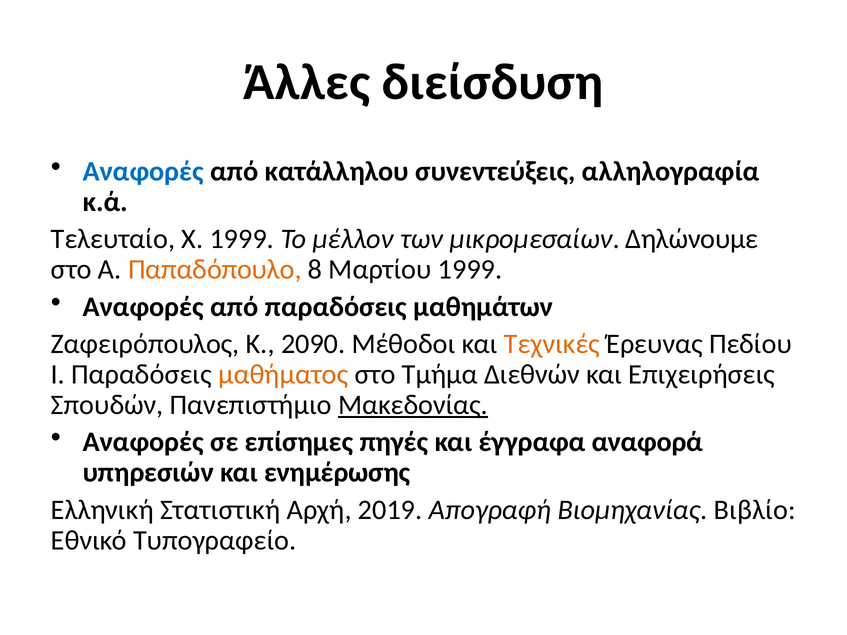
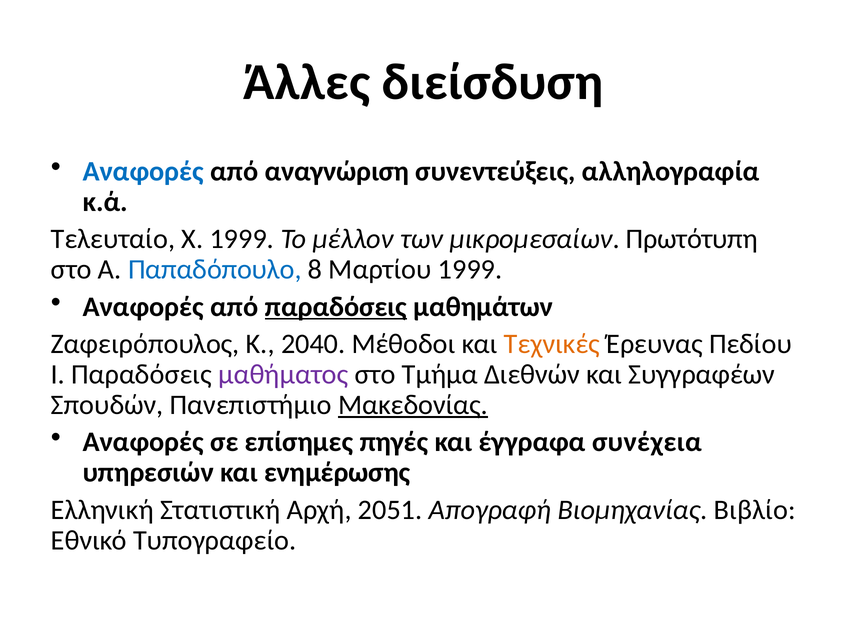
κατάλληλου: κατάλληλου -> αναγνώριση
Δηλώνουμε: Δηλώνουμε -> Πρωτότυπη
Παπαδόπουλο colour: orange -> blue
παραδόσεις at (336, 307) underline: none -> present
2090: 2090 -> 2040
μαθήματος colour: orange -> purple
Επιχειρήσεις: Επιχειρήσεις -> Συγγραφέων
αναφορά: αναφορά -> συνέχεια
2019: 2019 -> 2051
